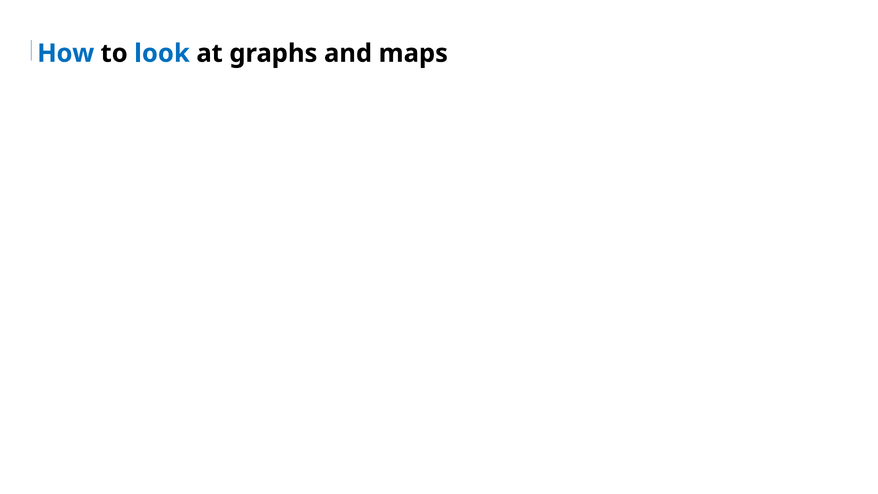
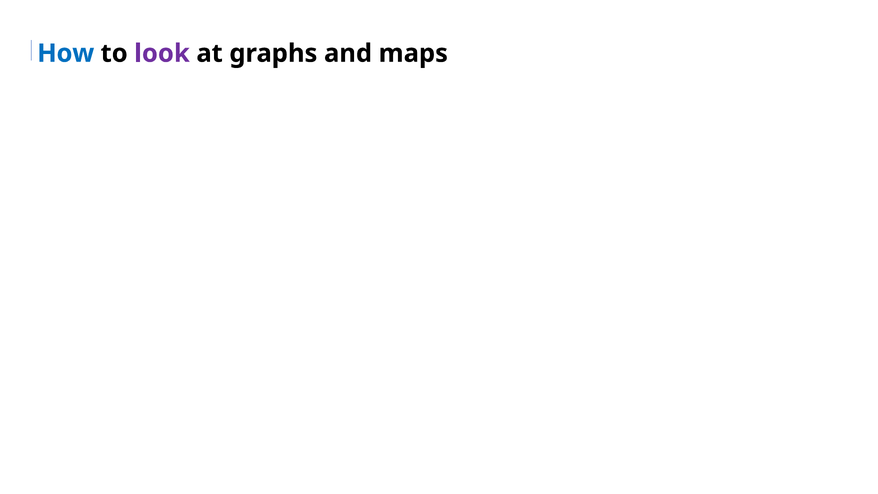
look at (162, 53) colour: blue -> purple
